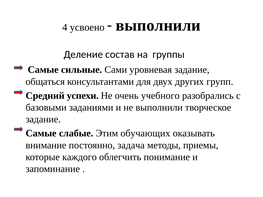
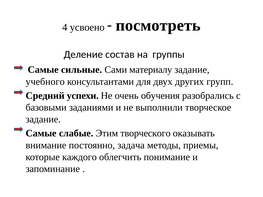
выполнили at (158, 25): выполнили -> посмотреть
уровневая: уровневая -> материалу
общаться: общаться -> учебного
учебного: учебного -> обучения
обучающих: обучающих -> творческого
